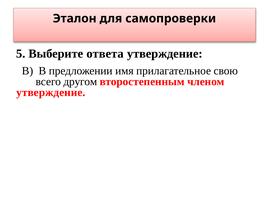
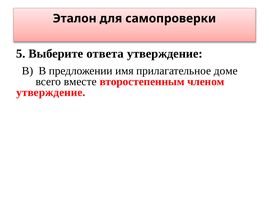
свою: свою -> доме
другом: другом -> вместе
